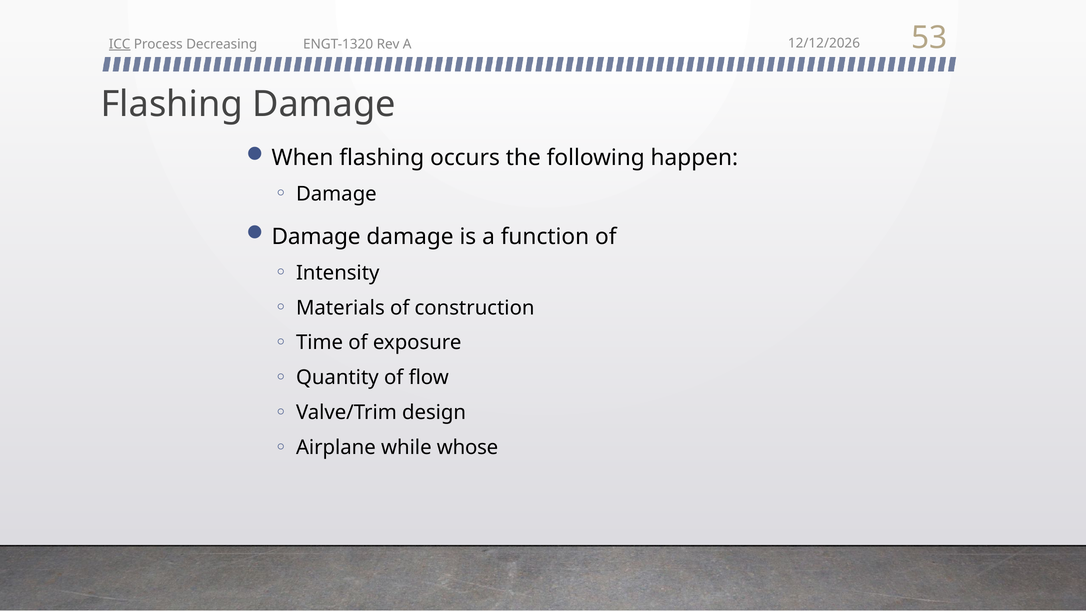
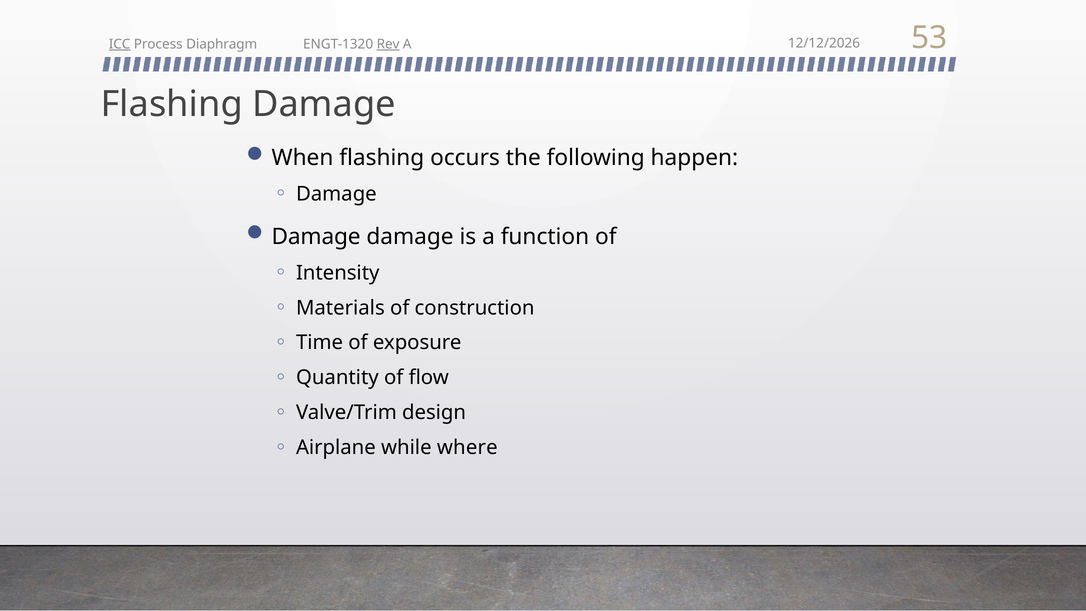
Decreasing: Decreasing -> Diaphragm
Rev underline: none -> present
whose: whose -> where
